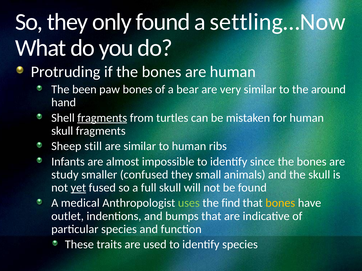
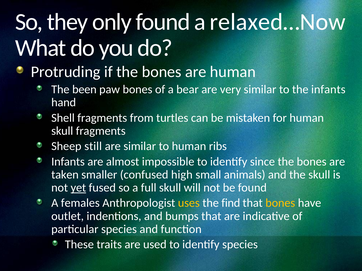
settling…Now: settling…Now -> relaxed…Now
the around: around -> infants
fragments at (102, 118) underline: present -> none
study: study -> taken
confused they: they -> high
medical: medical -> females
uses colour: light green -> yellow
